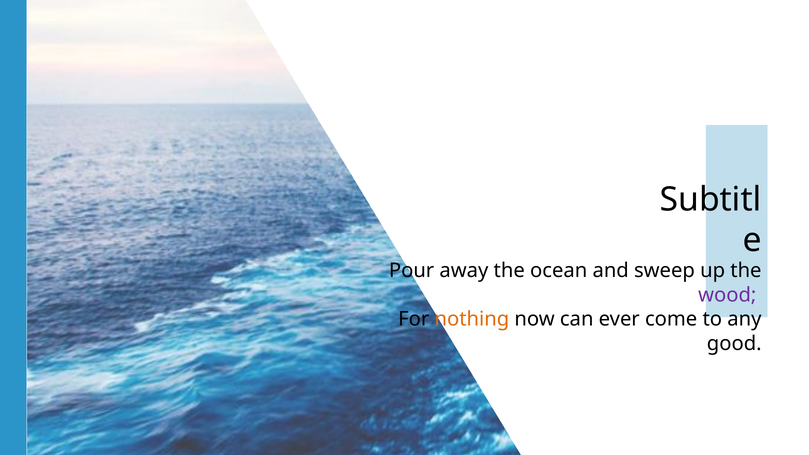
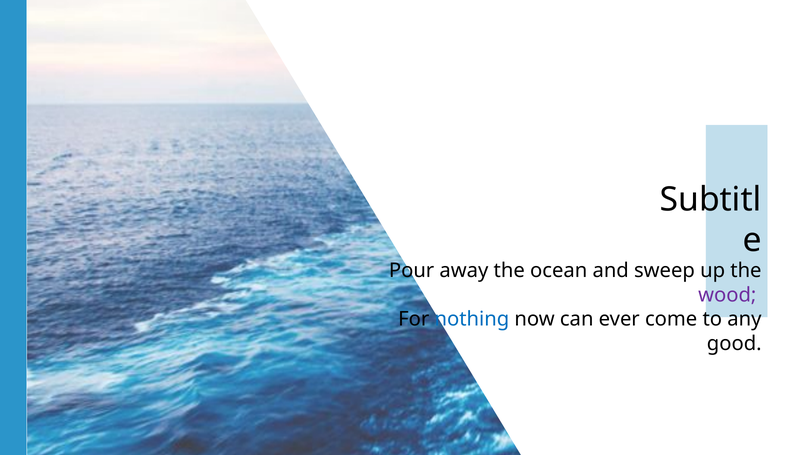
nothing colour: orange -> blue
